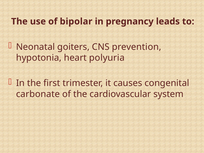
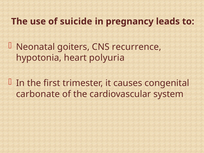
bipolar: bipolar -> suicide
prevention: prevention -> recurrence
